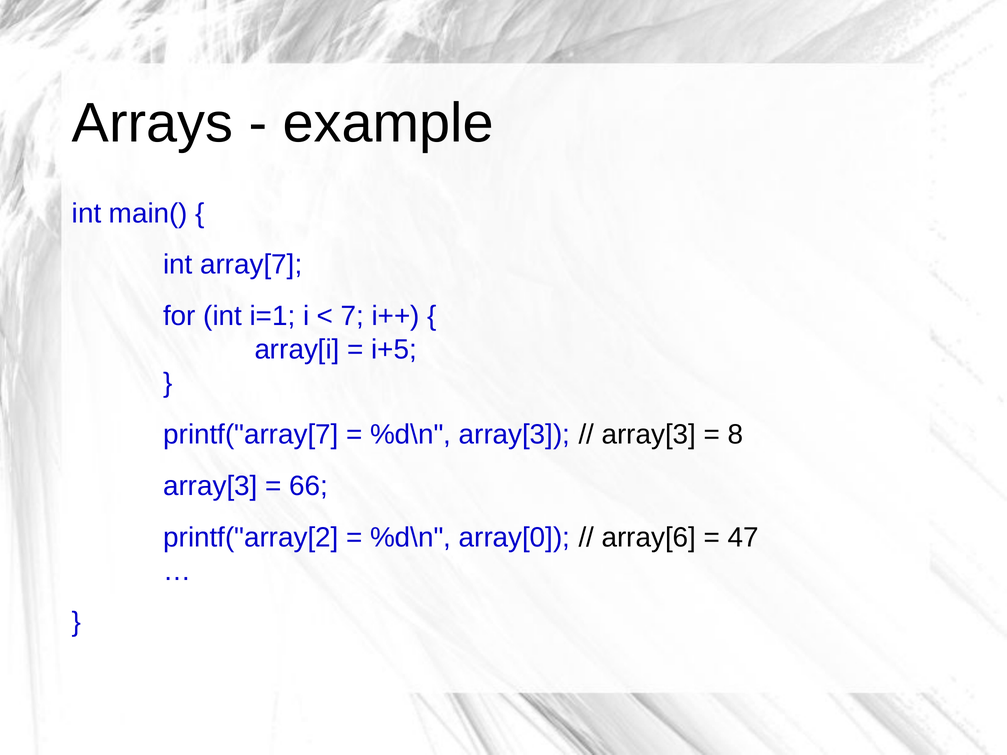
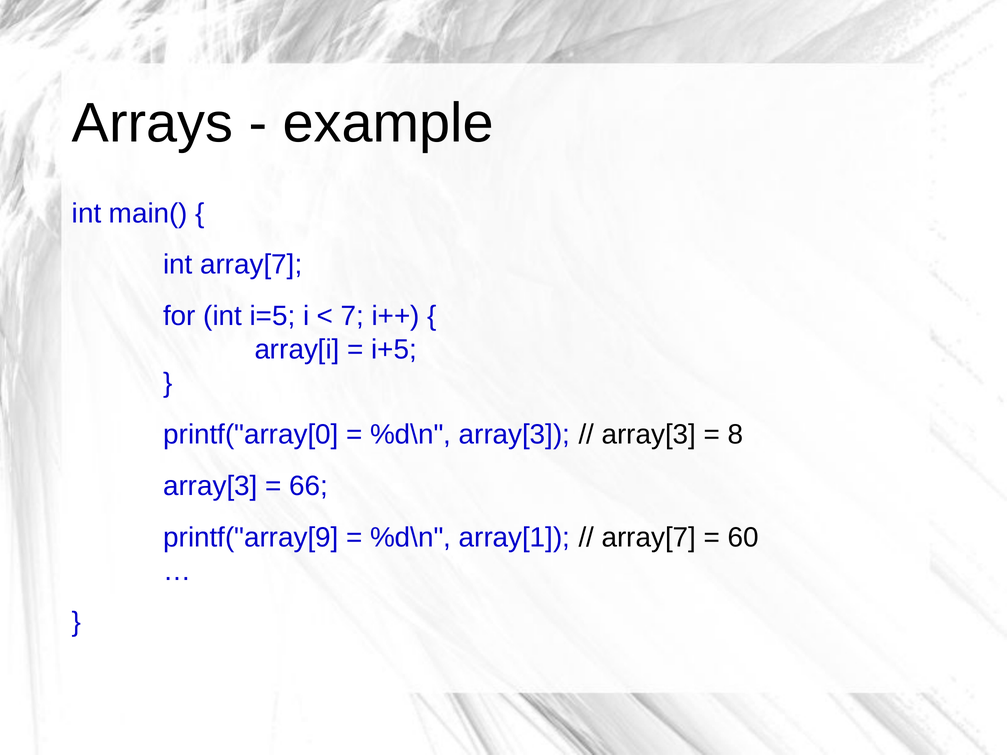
i=1: i=1 -> i=5
printf("array[7: printf("array[7 -> printf("array[0
printf("array[2: printf("array[2 -> printf("array[9
array[0: array[0 -> array[1
array[6 at (649, 537): array[6 -> array[7
47: 47 -> 60
